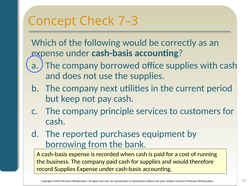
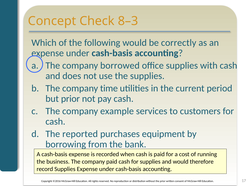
7–3: 7–3 -> 8–3
next: next -> time
but keep: keep -> prior
principle: principle -> example
